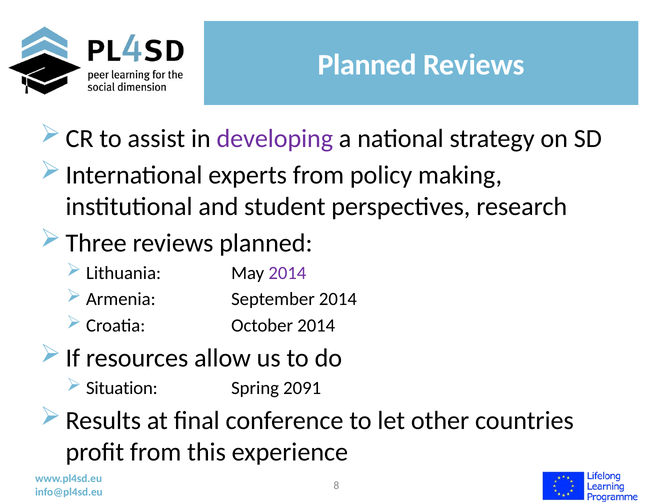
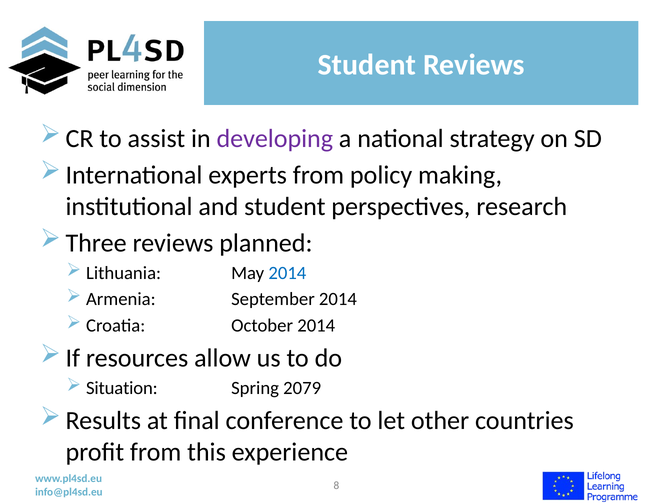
Planned at (367, 65): Planned -> Student
2014 at (287, 273) colour: purple -> blue
2091: 2091 -> 2079
